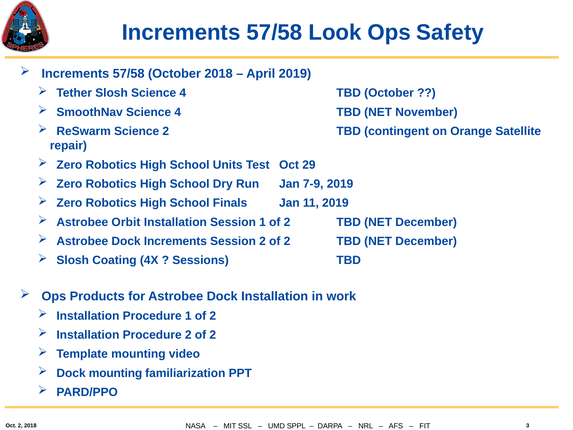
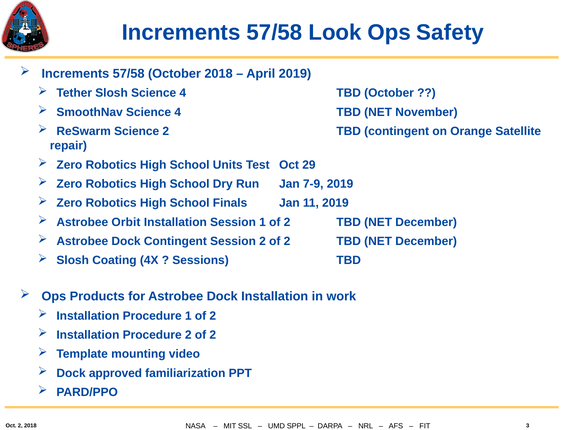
Dock Increments: Increments -> Contingent
Dock mounting: mounting -> approved
